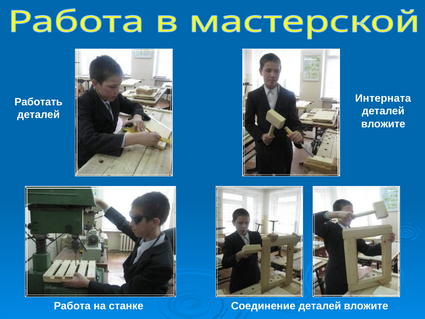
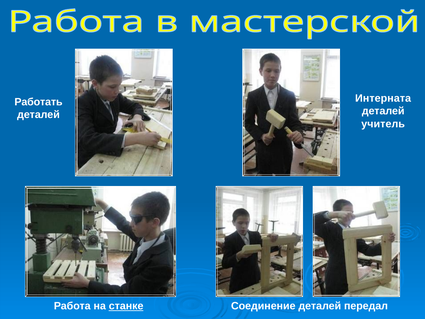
вложите at (383, 124): вложите -> учитель
станке underline: none -> present
Соединение деталей вложите: вложите -> передал
